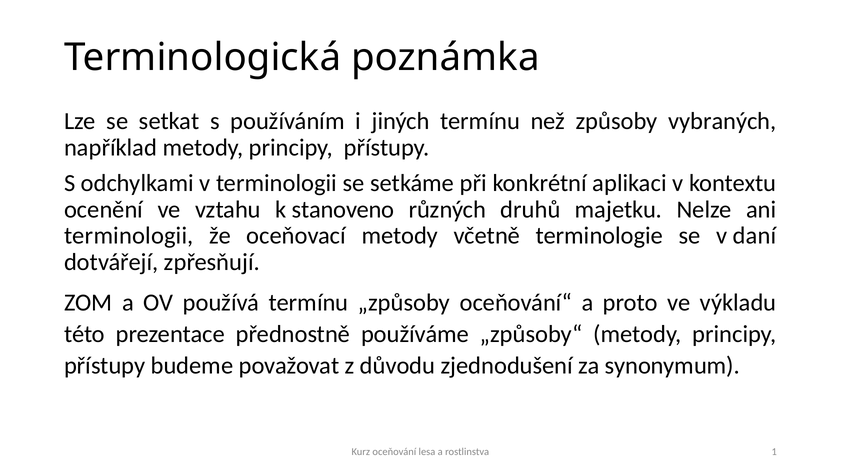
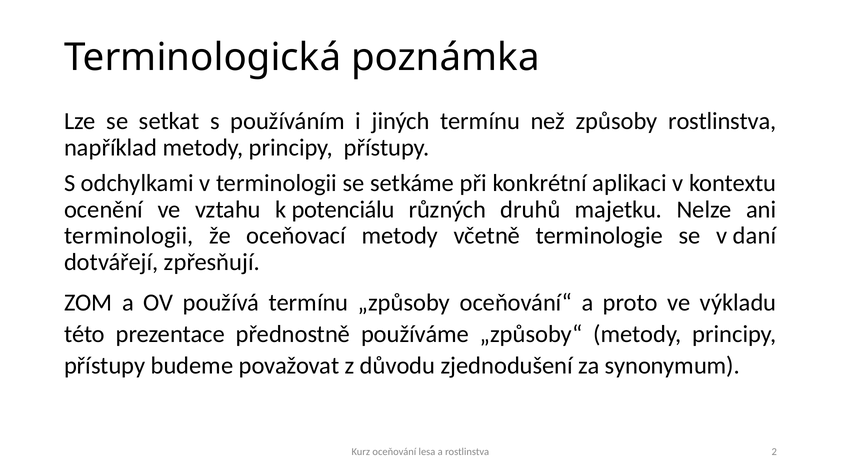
způsoby vybraných: vybraných -> rostlinstva
stanoveno: stanoveno -> potenciálu
1: 1 -> 2
